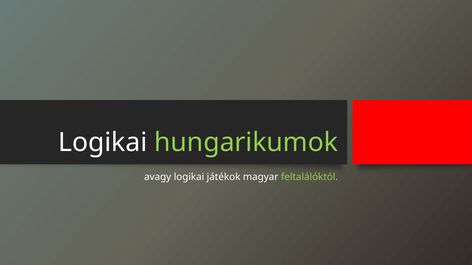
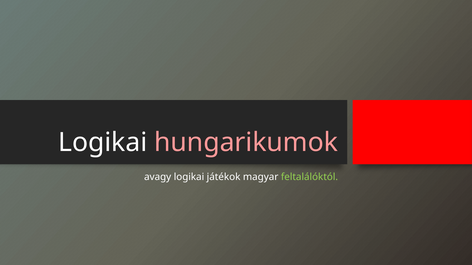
hungarikumok colour: light green -> pink
